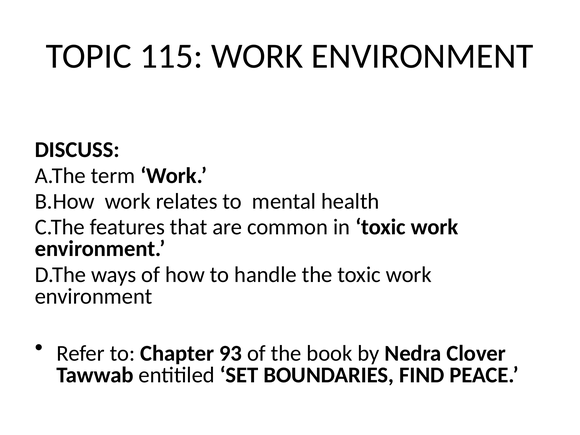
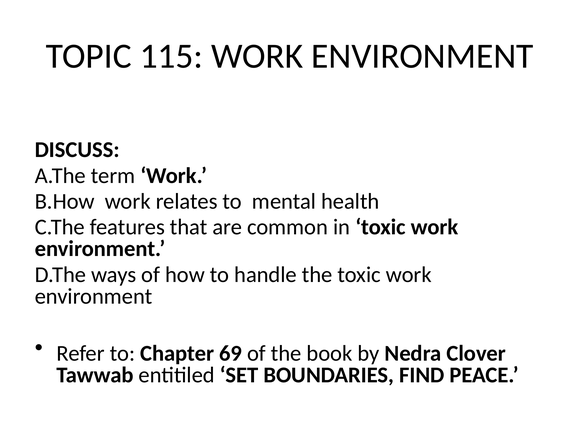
93: 93 -> 69
